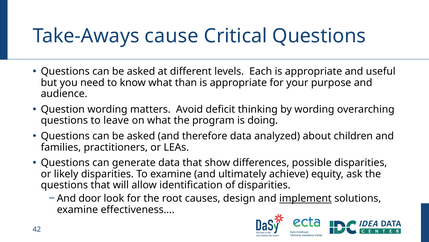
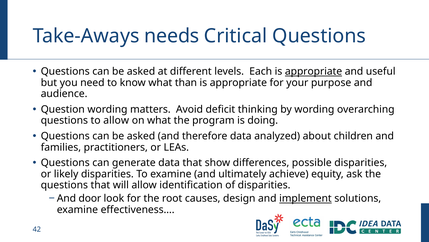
cause: cause -> needs
appropriate at (314, 71) underline: none -> present
to leave: leave -> allow
